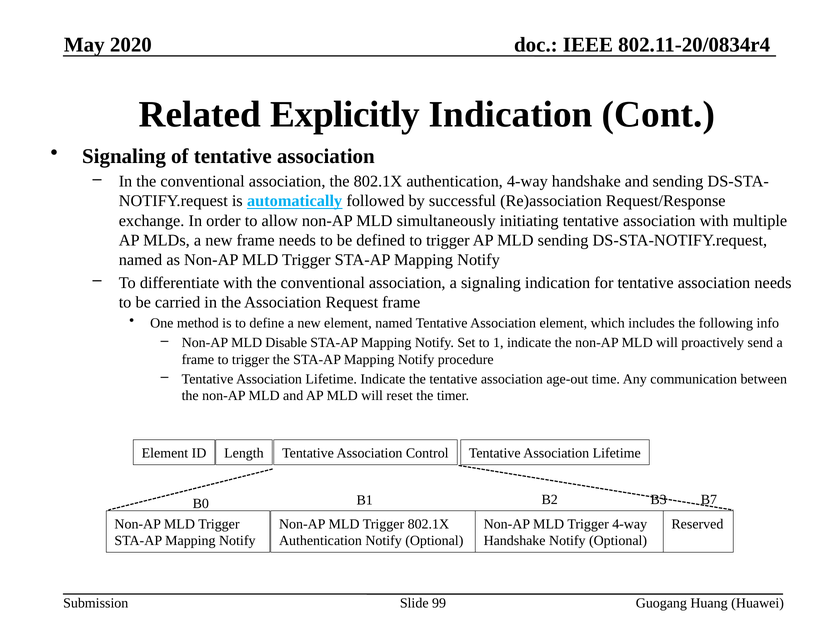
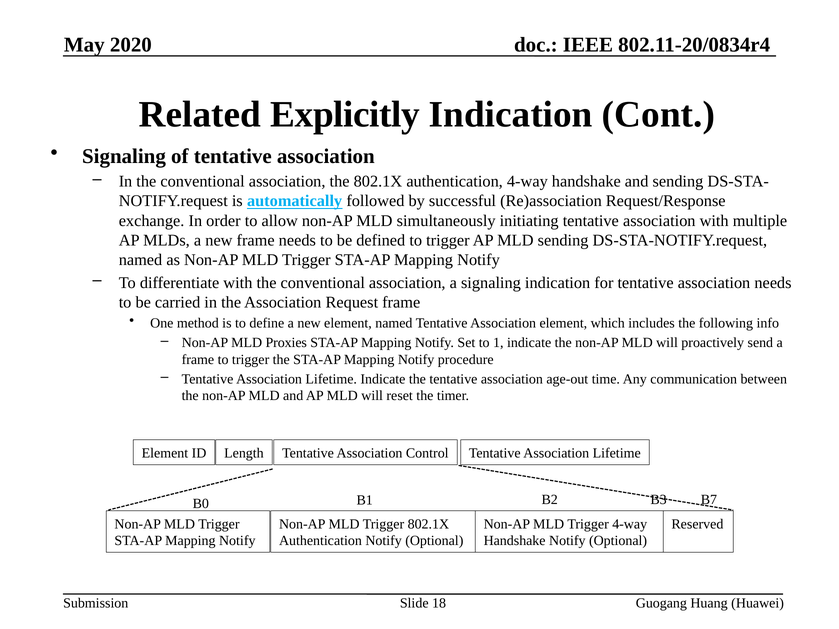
Disable: Disable -> Proxies
99: 99 -> 18
